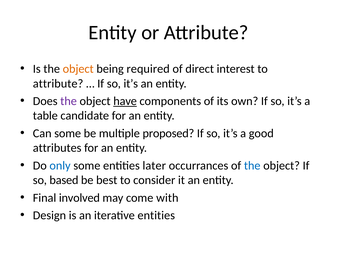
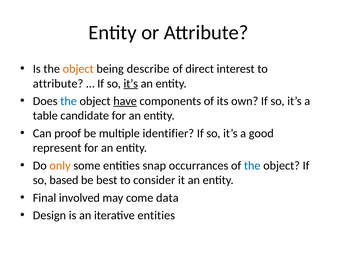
required: required -> describe
it’s at (131, 83) underline: none -> present
the at (69, 101) colour: purple -> blue
Can some: some -> proof
proposed: proposed -> identifier
attributes: attributes -> represent
only colour: blue -> orange
later: later -> snap
with: with -> data
